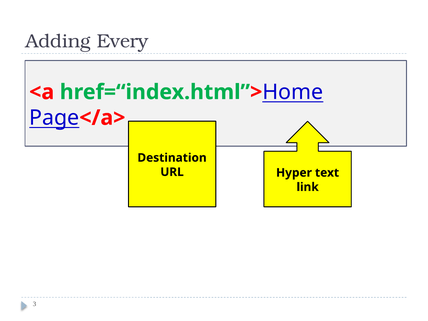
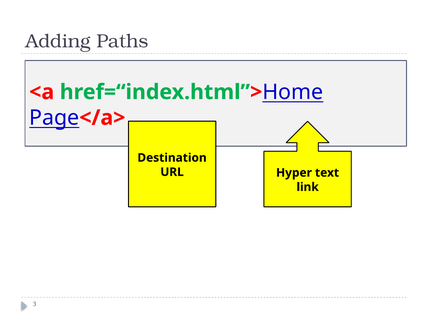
Every: Every -> Paths
